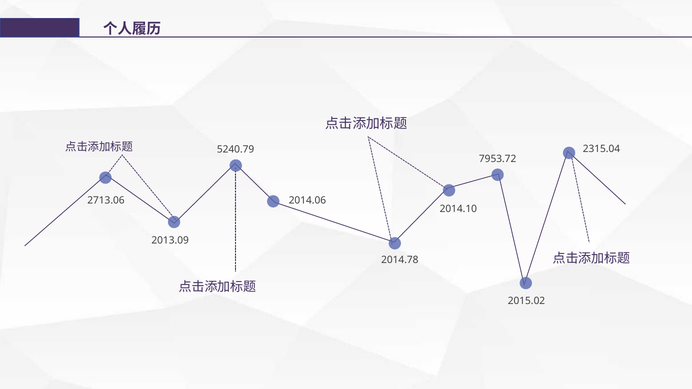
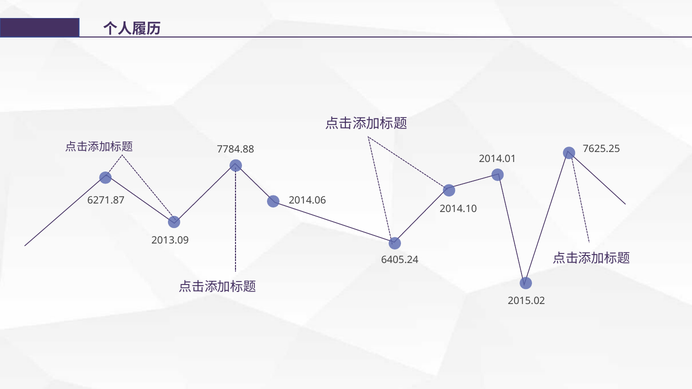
2315.04: 2315.04 -> 7625.25
5240.79: 5240.79 -> 7784.88
7953.72: 7953.72 -> 2014.01
2713.06: 2713.06 -> 6271.87
2014.78: 2014.78 -> 6405.24
